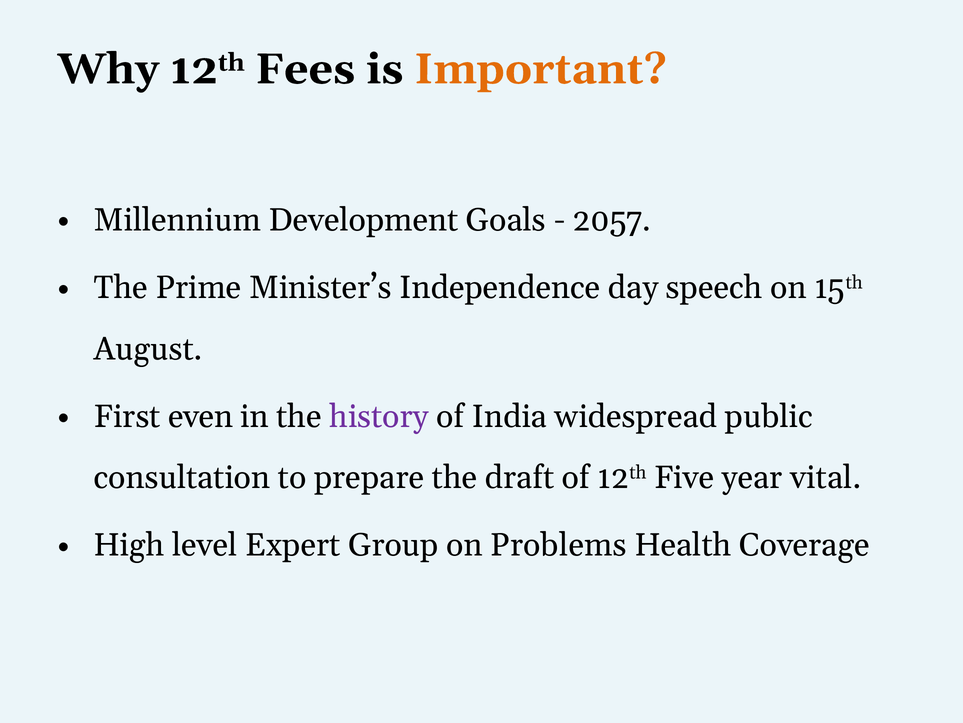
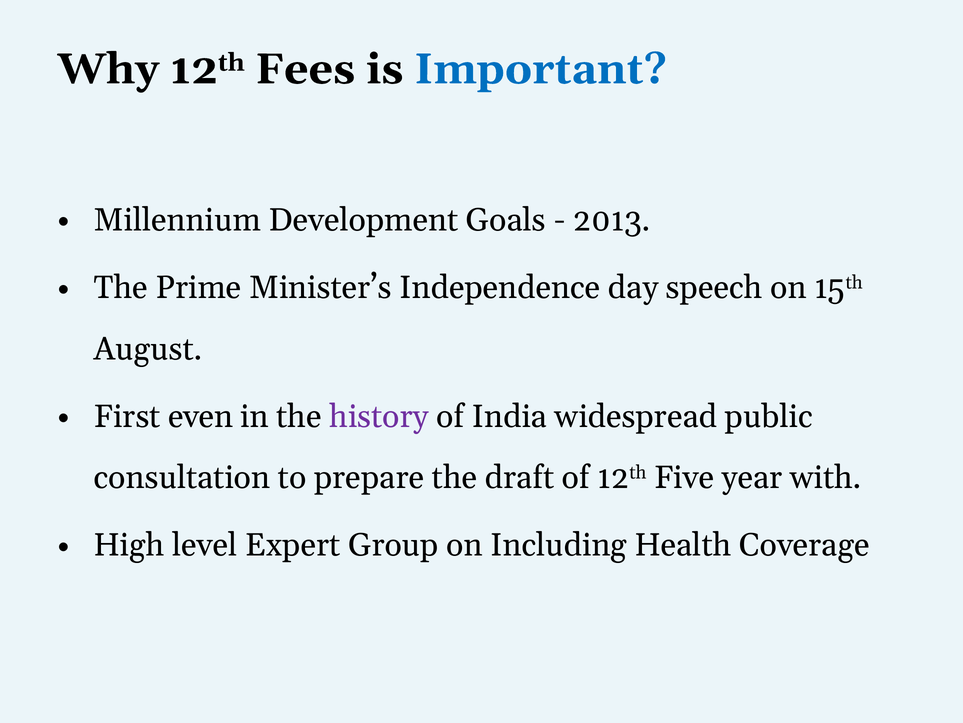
Important colour: orange -> blue
2057: 2057 -> 2013
vital: vital -> with
Problems: Problems -> Including
